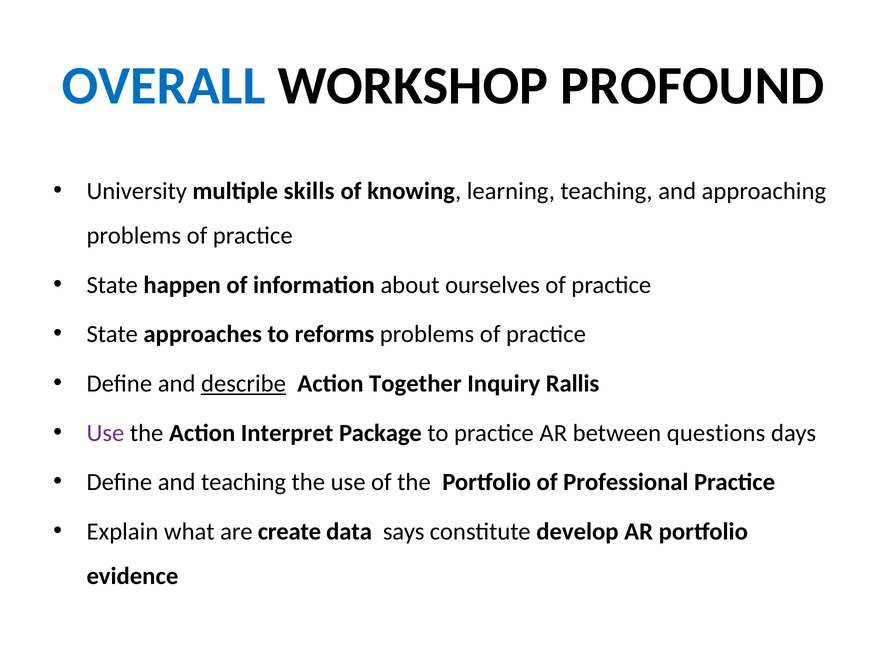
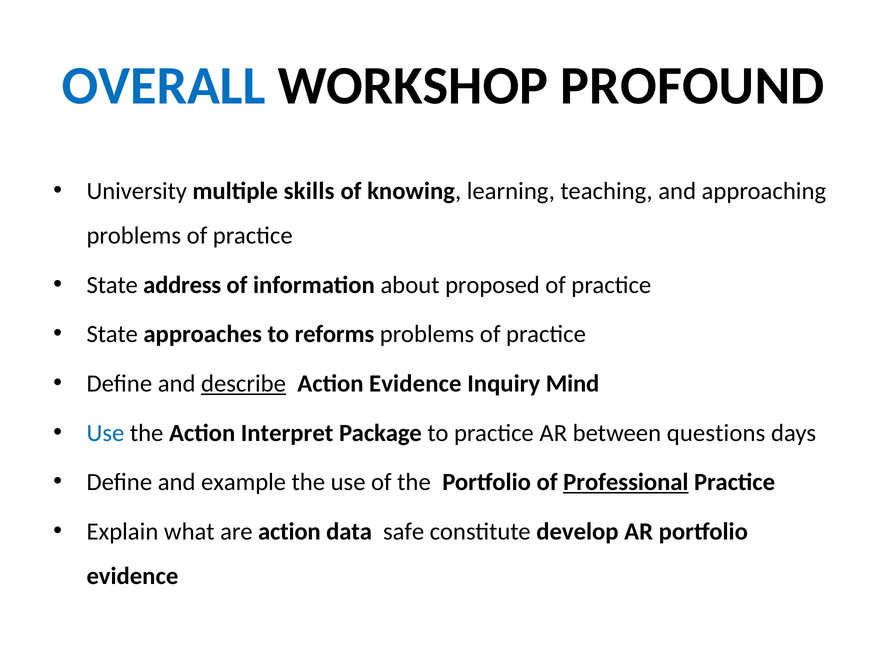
happen: happen -> address
ourselves: ourselves -> proposed
Action Together: Together -> Evidence
Rallis: Rallis -> Mind
Use at (105, 433) colour: purple -> blue
and teaching: teaching -> example
Professional underline: none -> present
are create: create -> action
says: says -> safe
